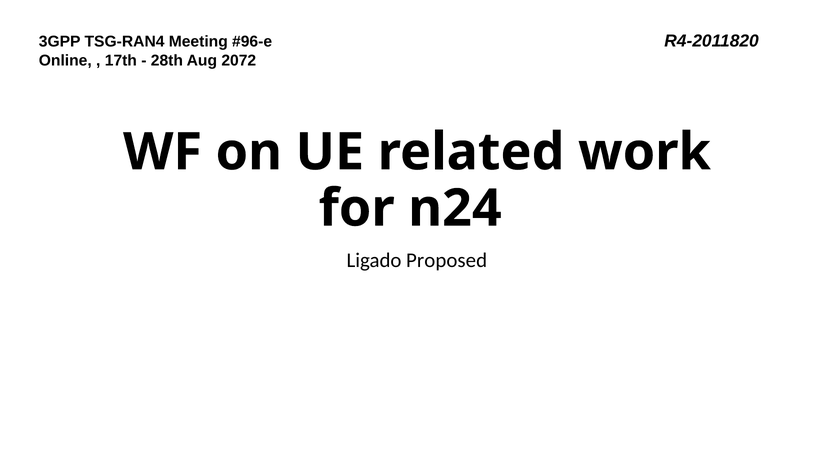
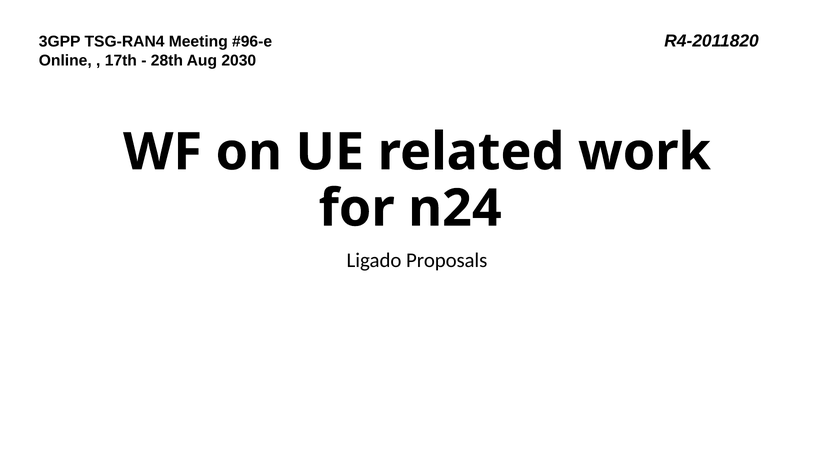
2072: 2072 -> 2030
Proposed: Proposed -> Proposals
